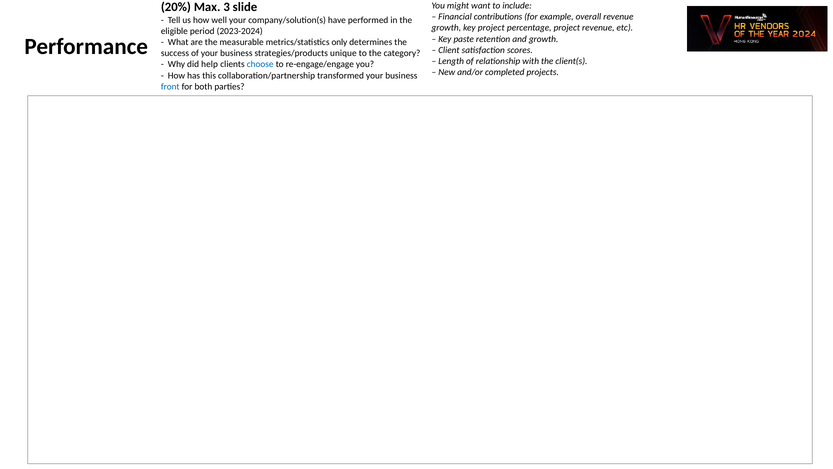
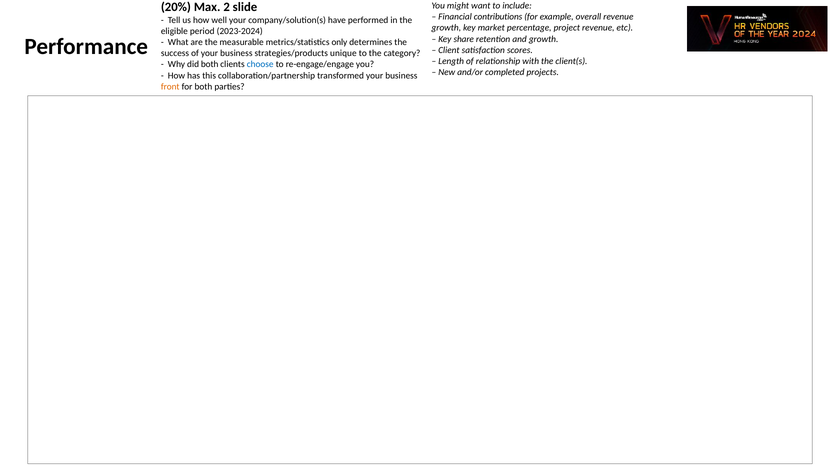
3: 3 -> 2
key project: project -> market
paste: paste -> share
did help: help -> both
front colour: blue -> orange
